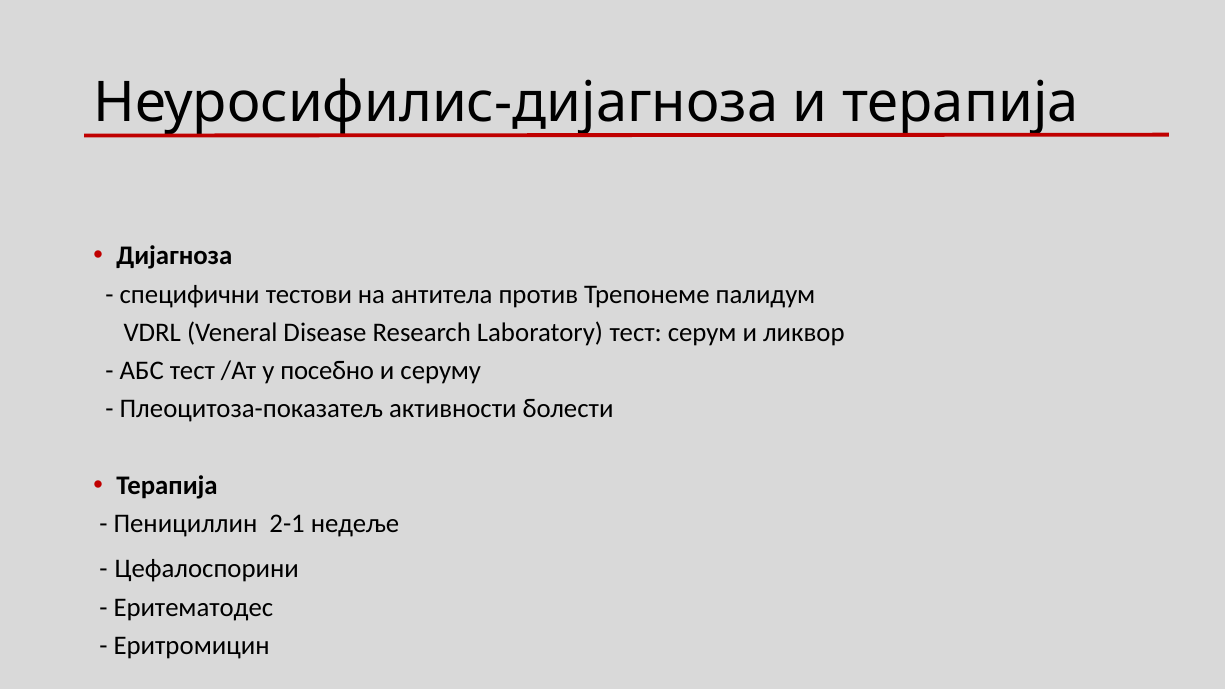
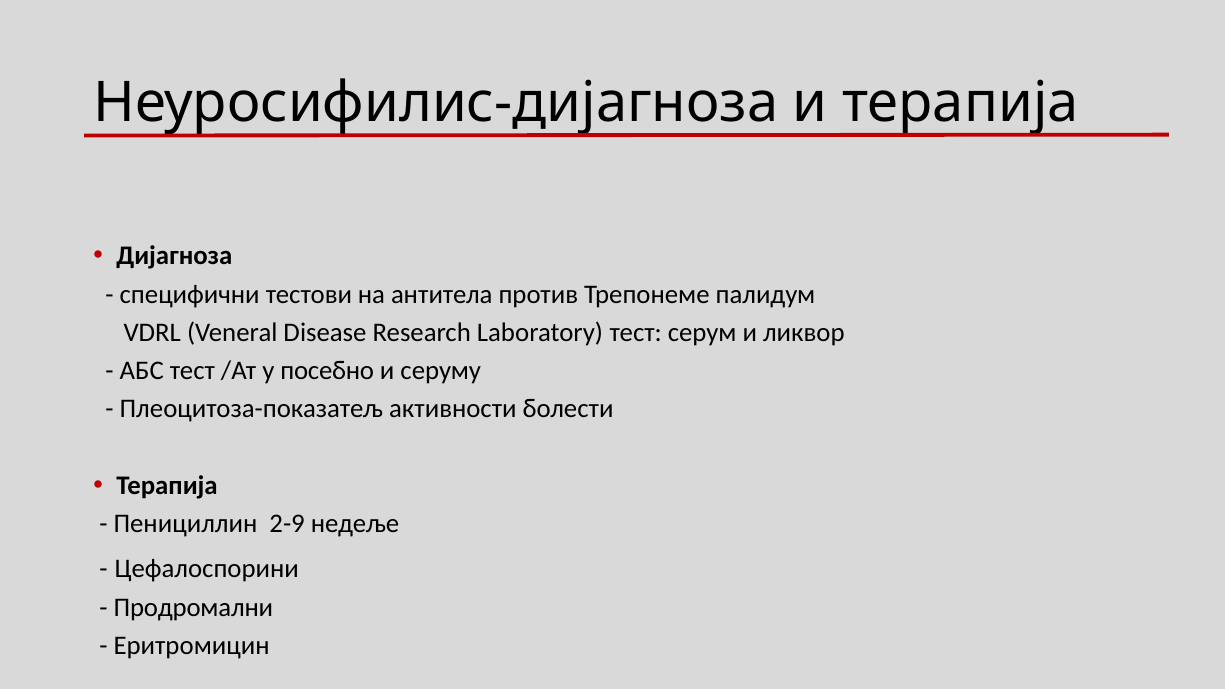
2-1: 2-1 -> 2-9
Еритематодес: Еритематодес -> Продромални
